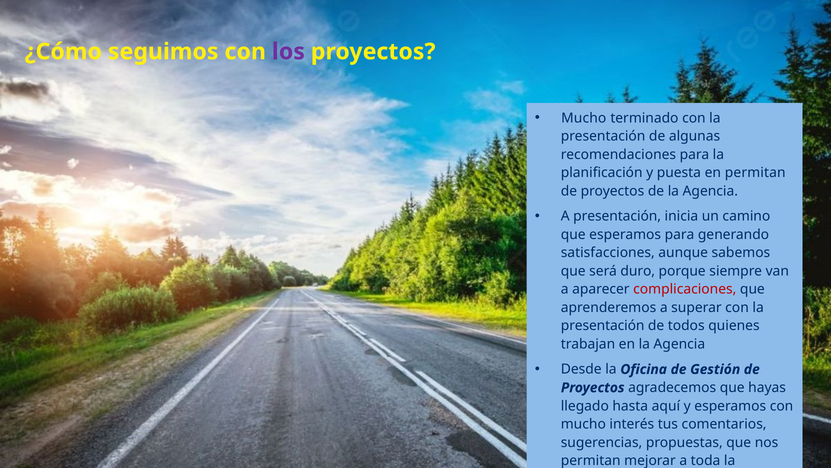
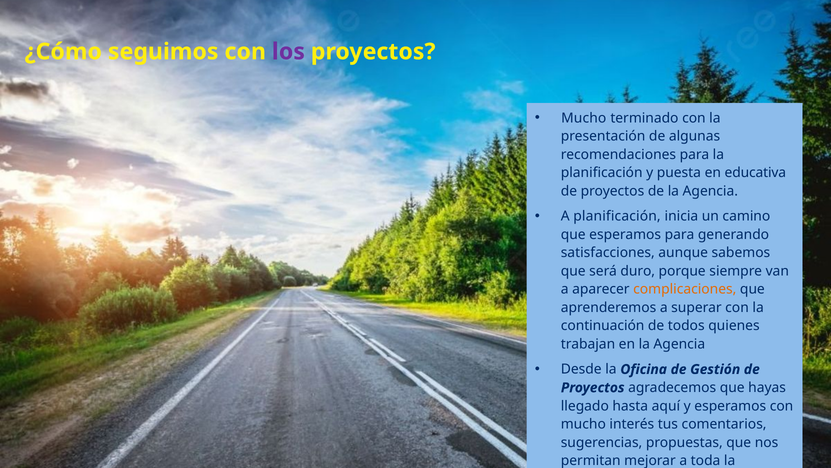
en permitan: permitan -> educativa
A presentación: presentación -> planificación
complicaciones colour: red -> orange
presentación at (603, 326): presentación -> continuación
